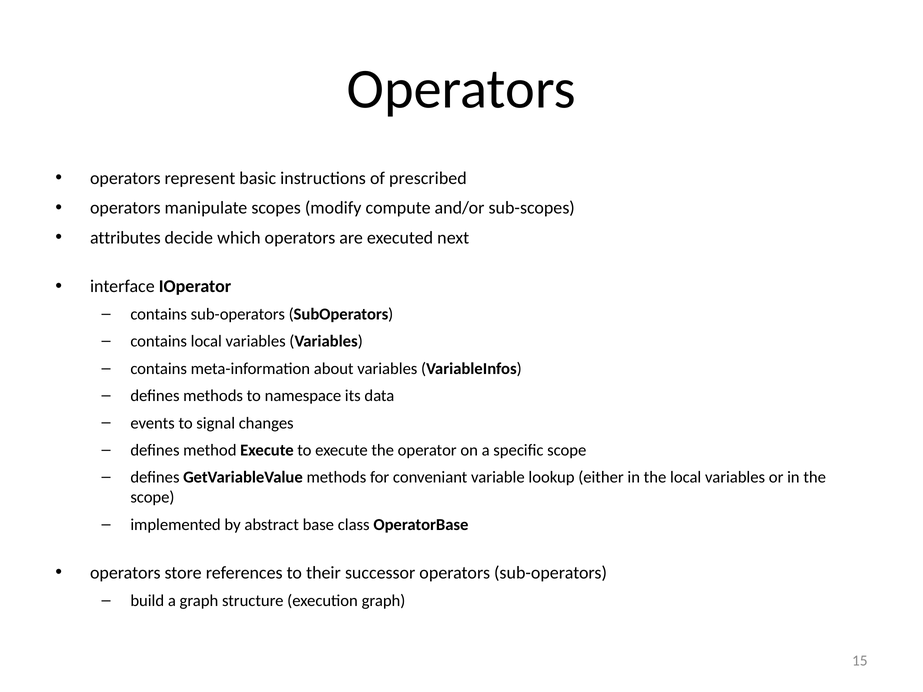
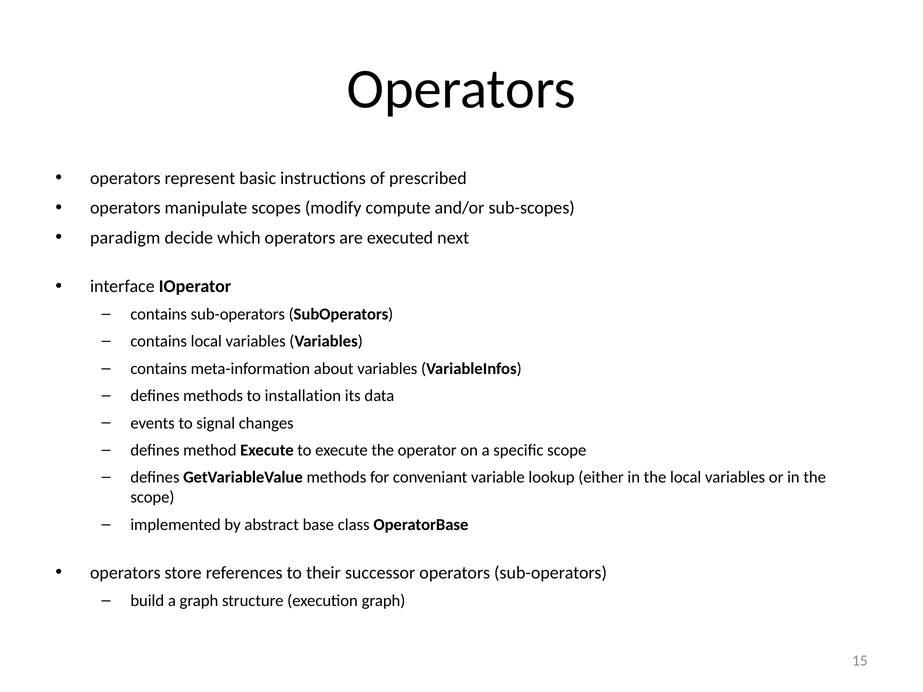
attributes: attributes -> paradigm
namespace: namespace -> installation
